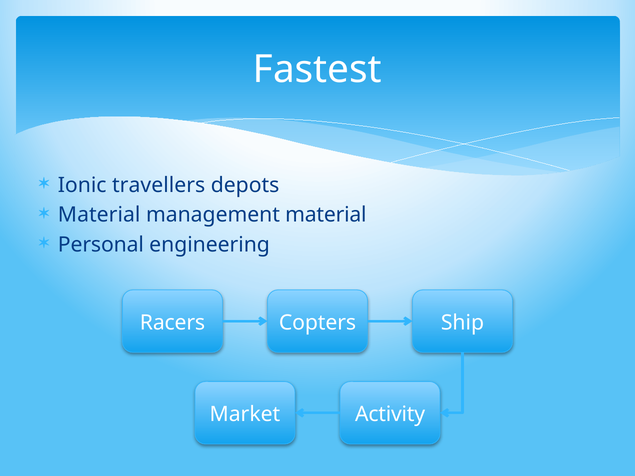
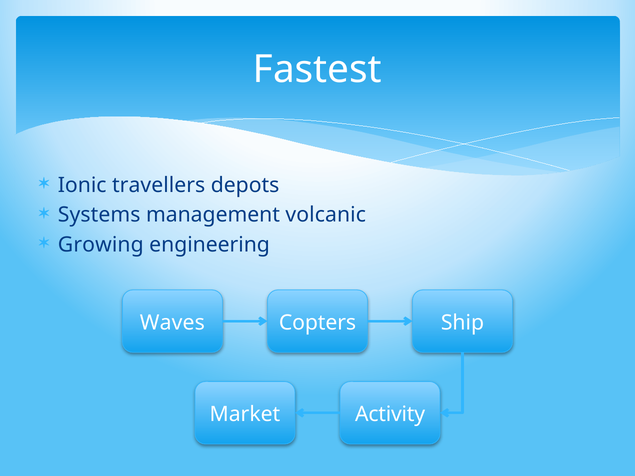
Material at (99, 215): Material -> Systems
management material: material -> volcanic
Personal: Personal -> Growing
Racers: Racers -> Waves
